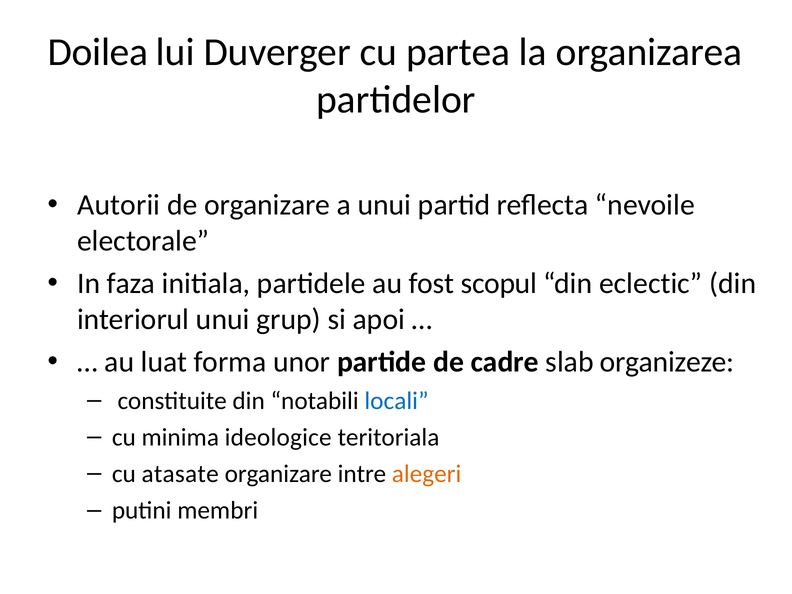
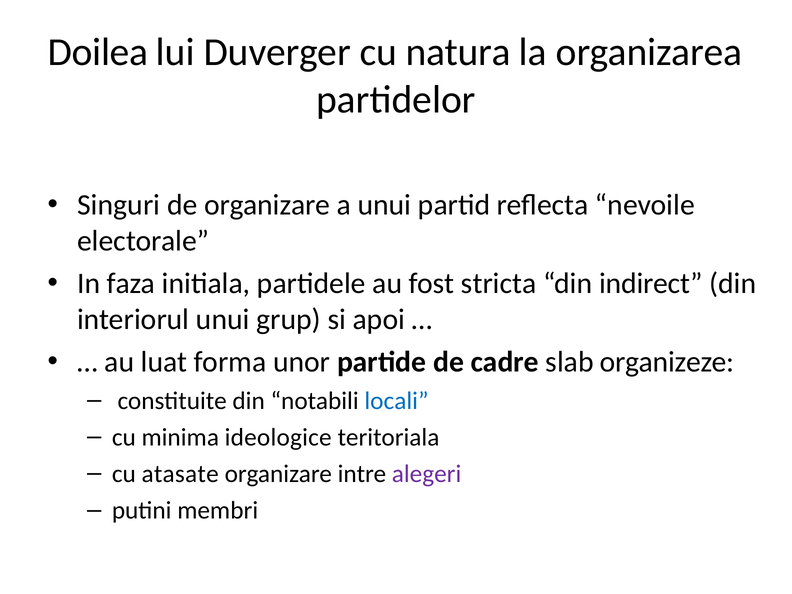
partea: partea -> natura
Autorii: Autorii -> Singuri
scopul: scopul -> stricta
eclectic: eclectic -> indirect
alegeri colour: orange -> purple
